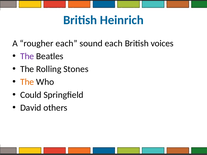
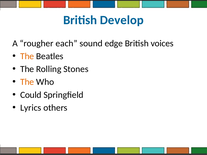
Heinrich: Heinrich -> Develop
sound each: each -> edge
The at (27, 56) colour: purple -> orange
David: David -> Lyrics
